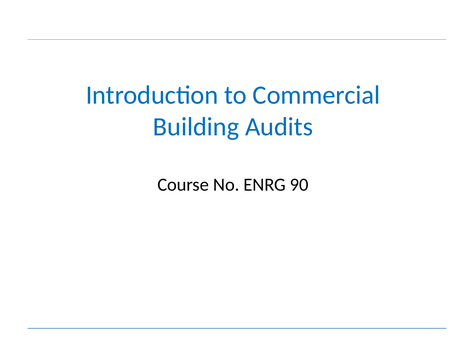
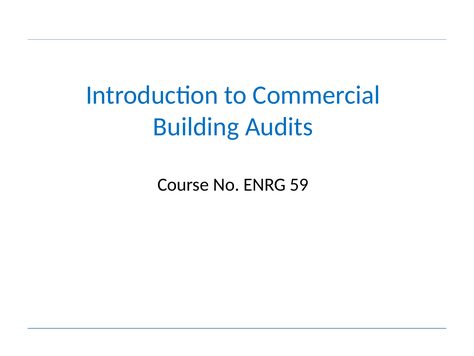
90: 90 -> 59
